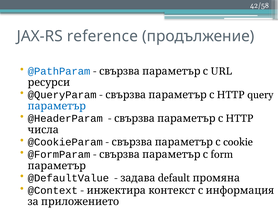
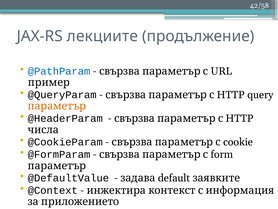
reference: reference -> лекциите
ресурси: ресурси -> пример
параметър at (57, 106) colour: blue -> orange
промяна: промяна -> заявките
